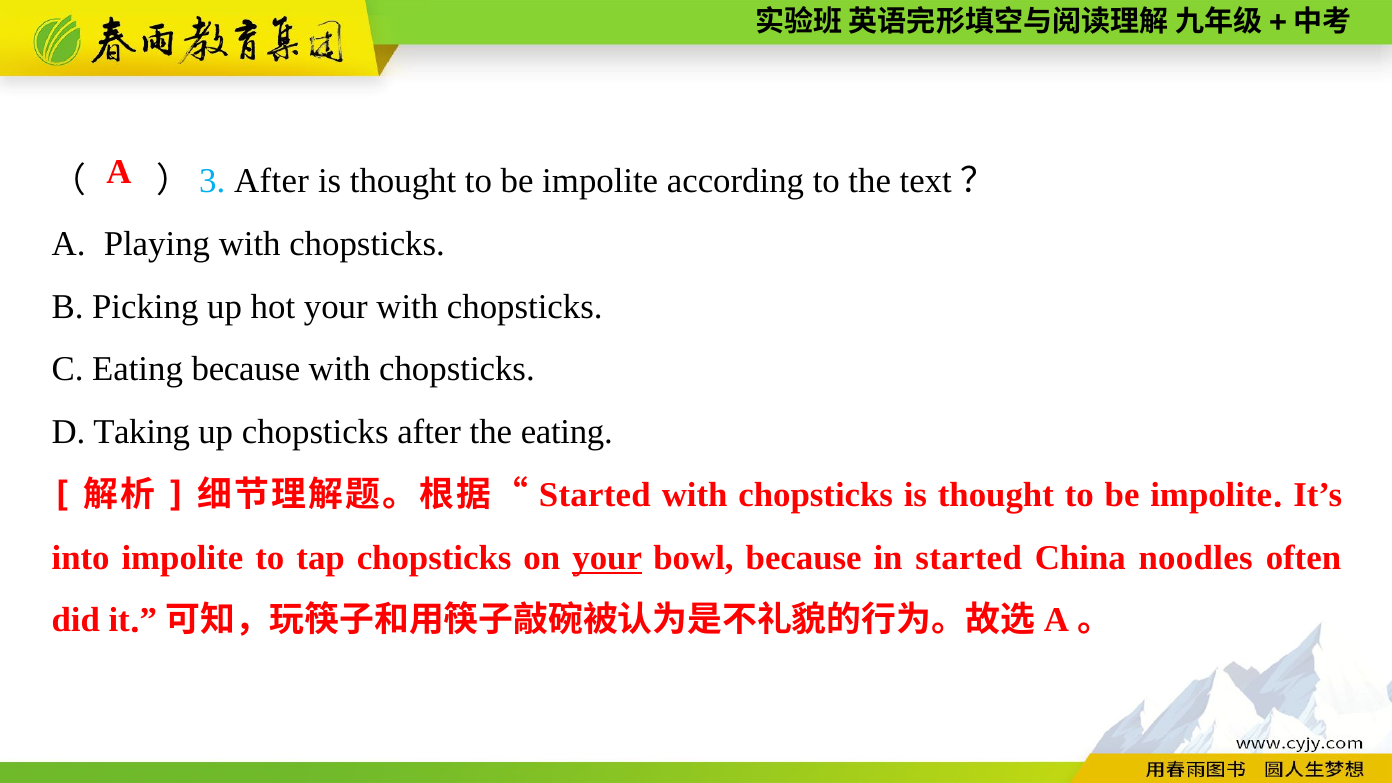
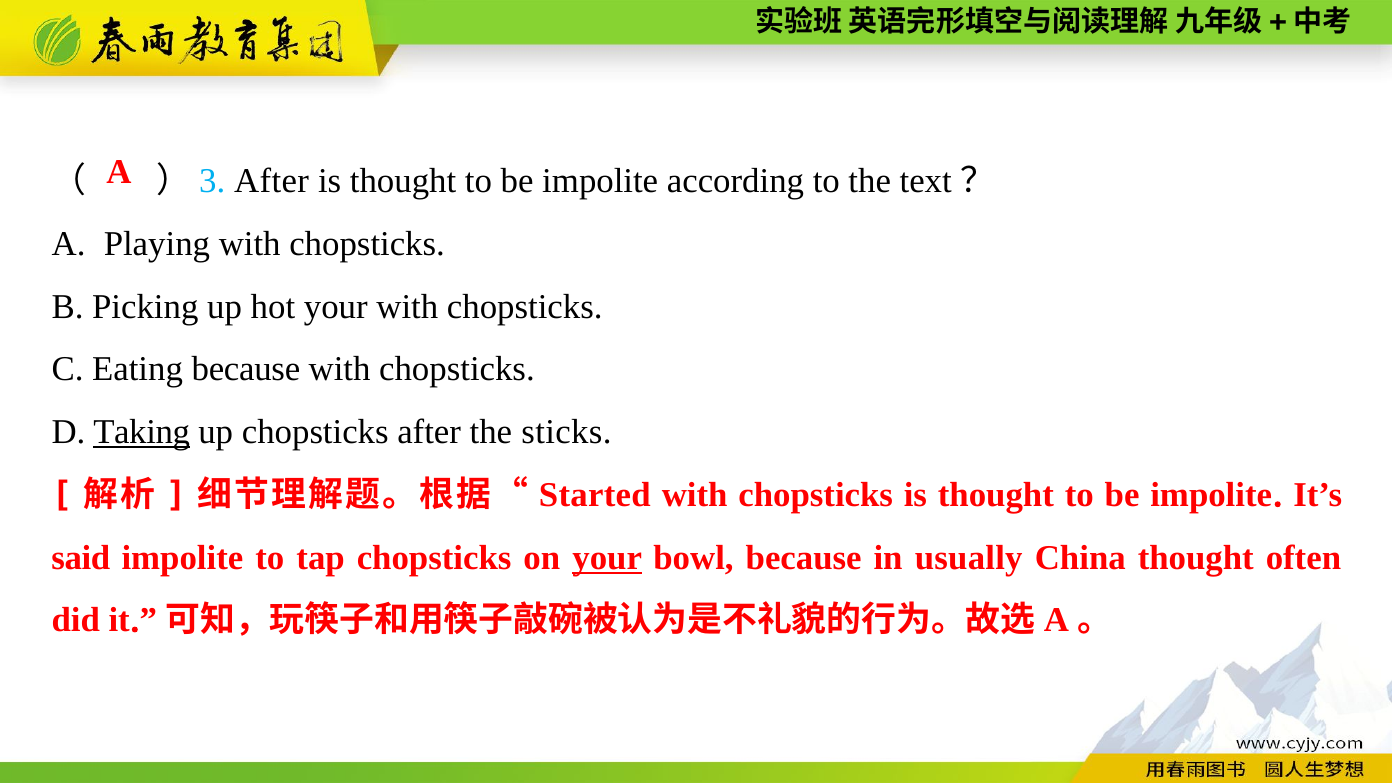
Taking underline: none -> present
the eating: eating -> sticks
into: into -> said
in started: started -> usually
China noodles: noodles -> thought
